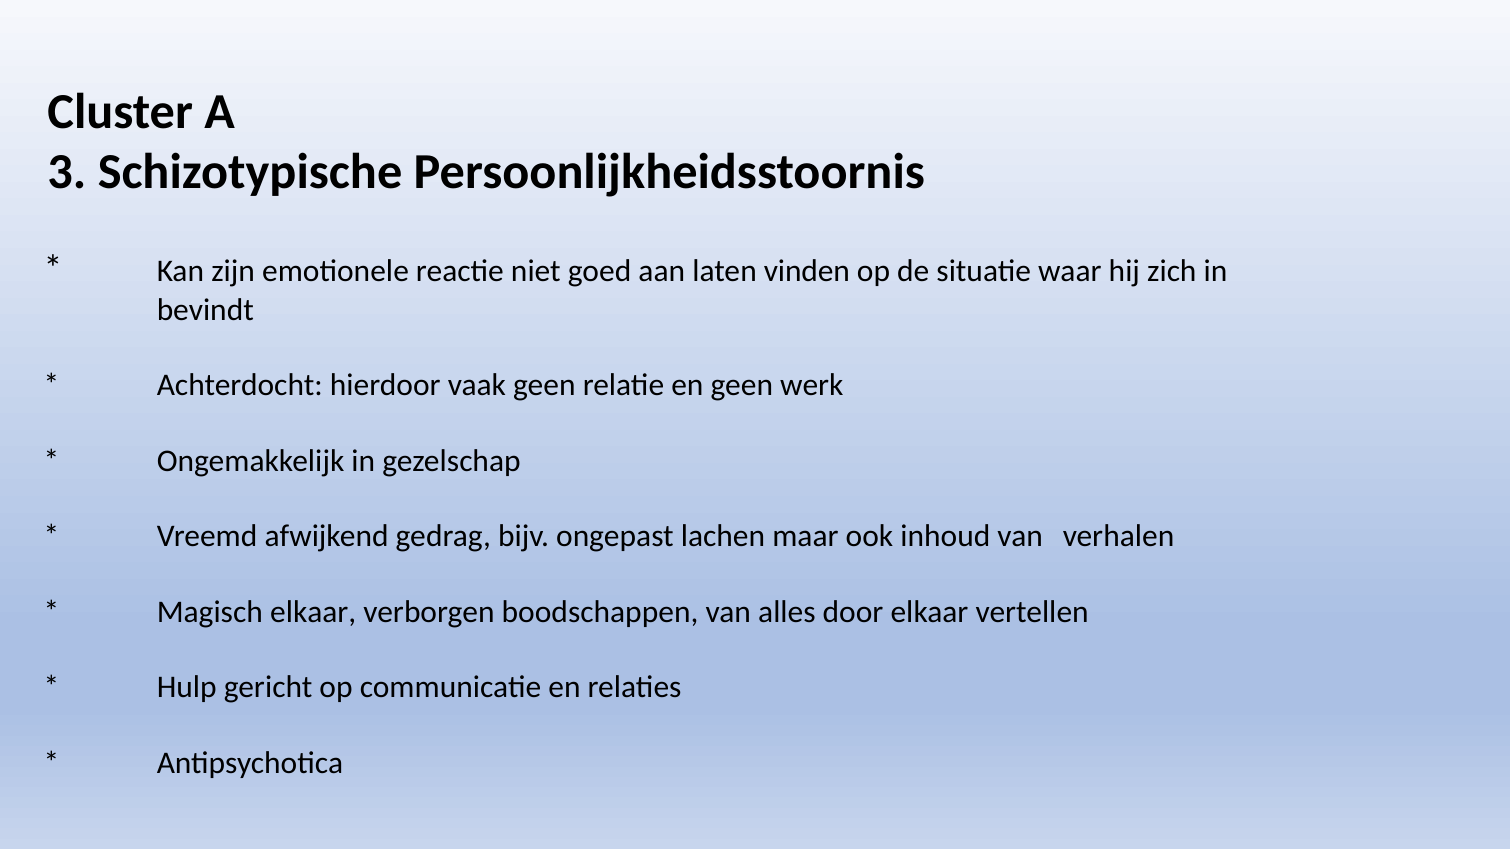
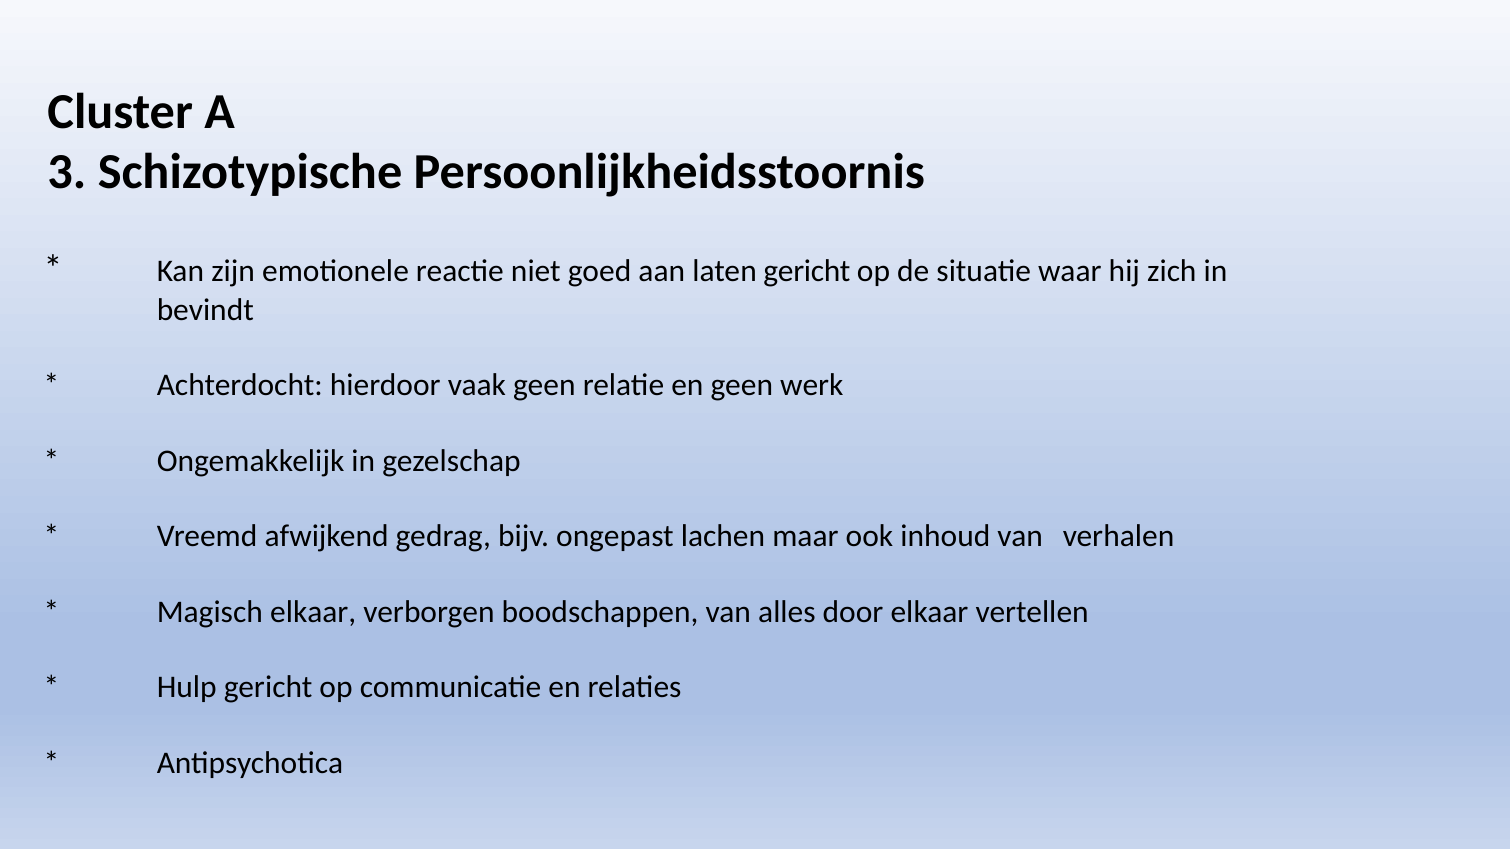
laten vinden: vinden -> gericht
